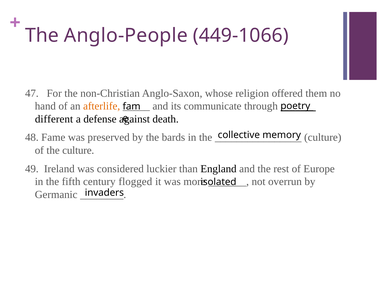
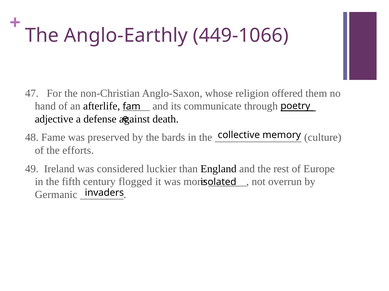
Anglo-People: Anglo-People -> Anglo-Earthly
afterlife colour: orange -> black
different: different -> adjective
the culture: culture -> efforts
